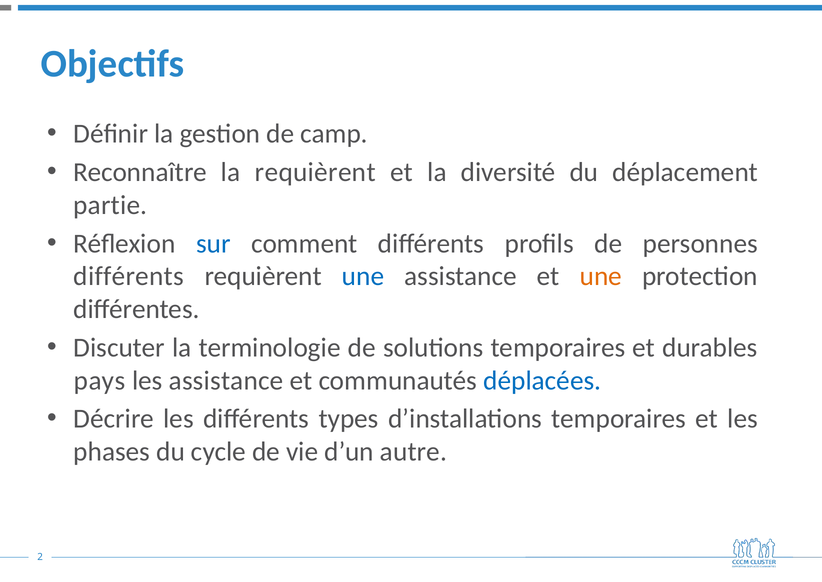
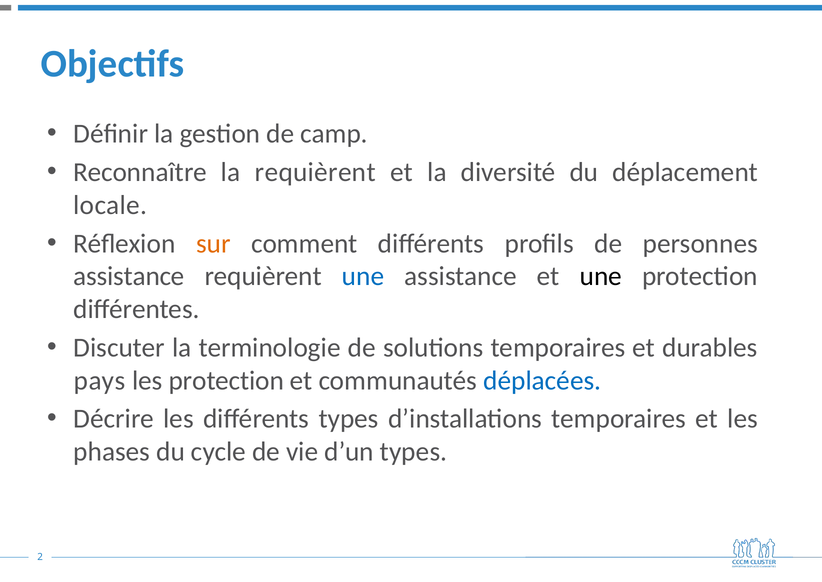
partie: partie -> locale
sur colour: blue -> orange
différents at (129, 276): différents -> assistance
une at (601, 276) colour: orange -> black
les assistance: assistance -> protection
d’un autre: autre -> types
